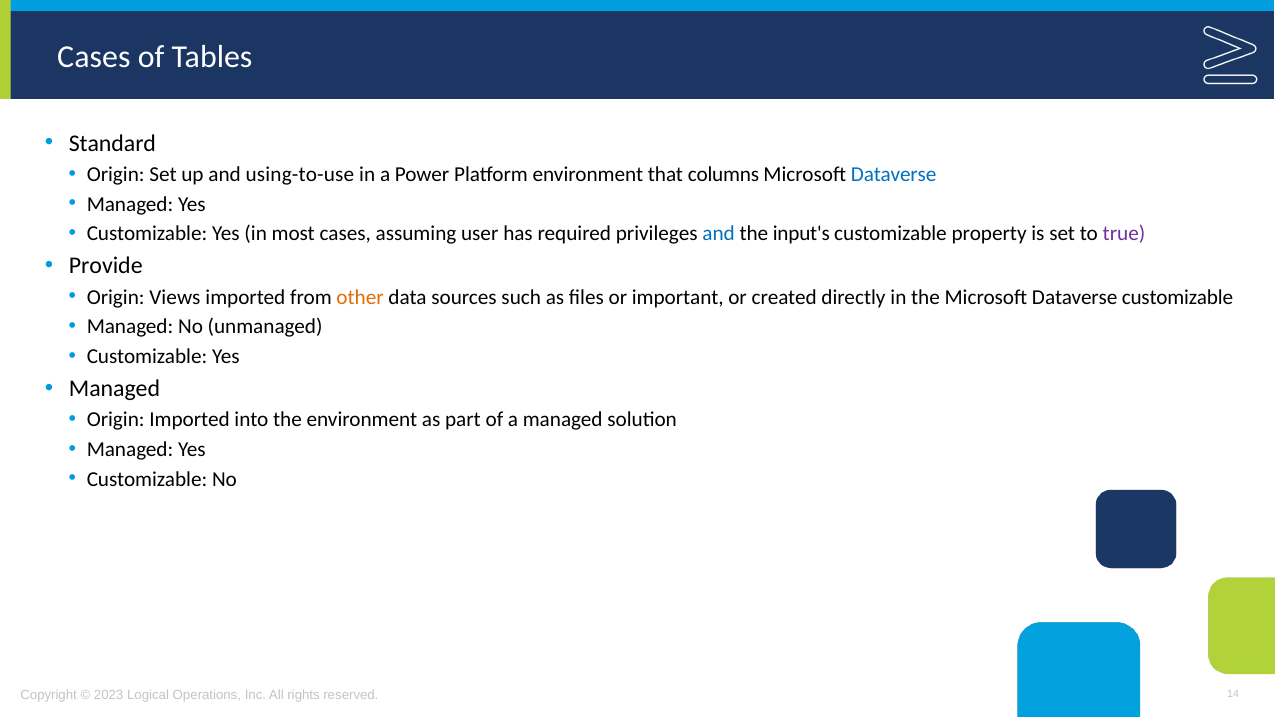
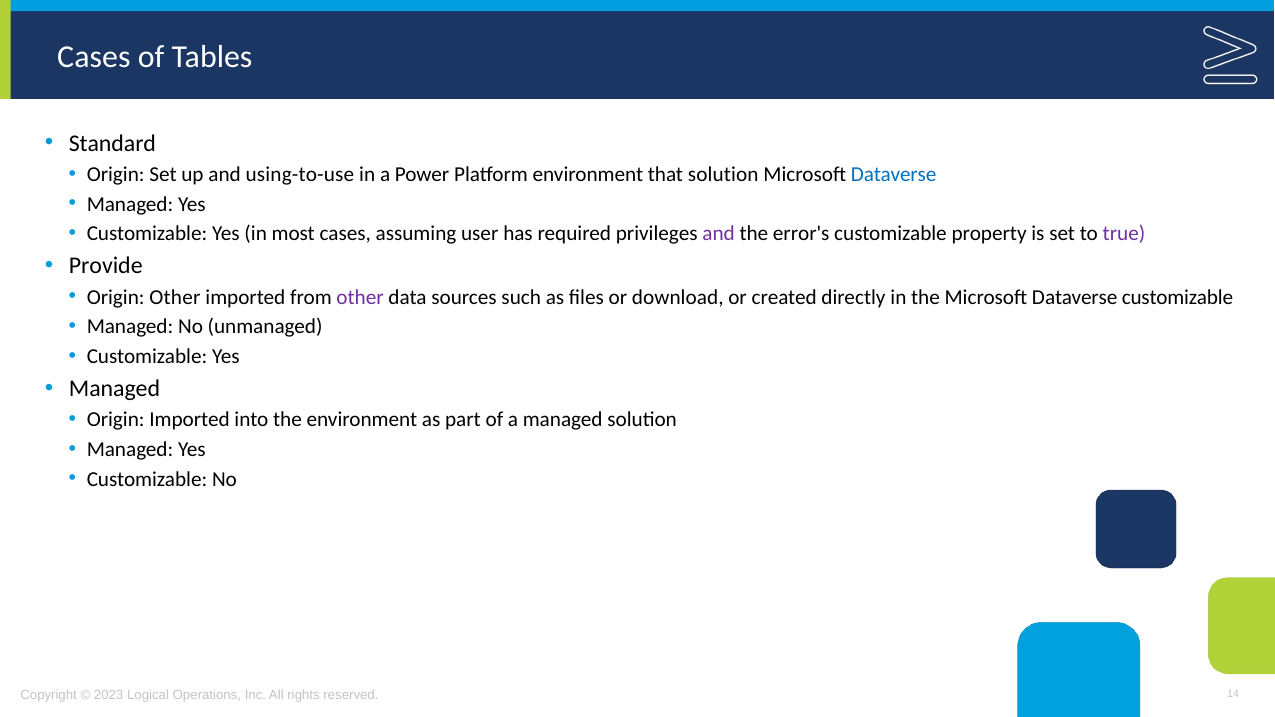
that columns: columns -> solution
and at (719, 234) colour: blue -> purple
input's: input's -> error's
Origin Views: Views -> Other
other at (360, 297) colour: orange -> purple
important: important -> download
